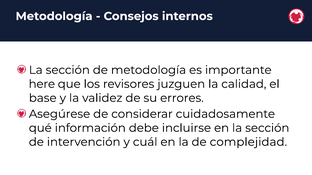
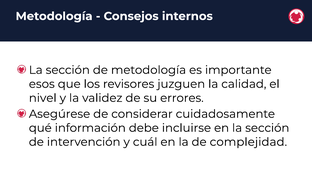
here: here -> esos
base: base -> nivel
